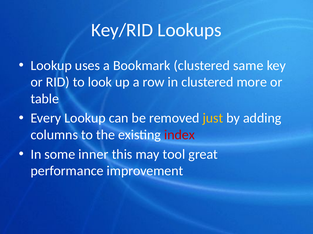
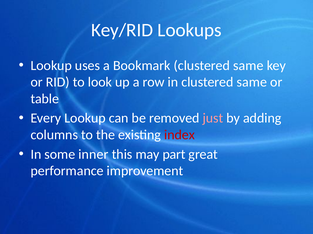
in clustered more: more -> same
just colour: yellow -> pink
tool: tool -> part
